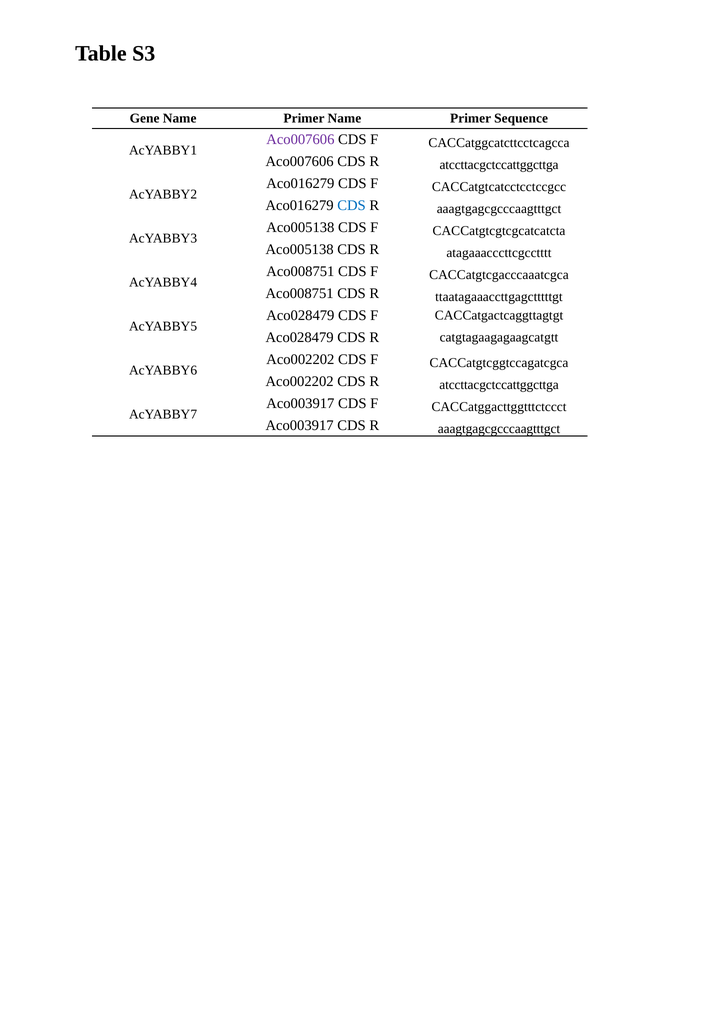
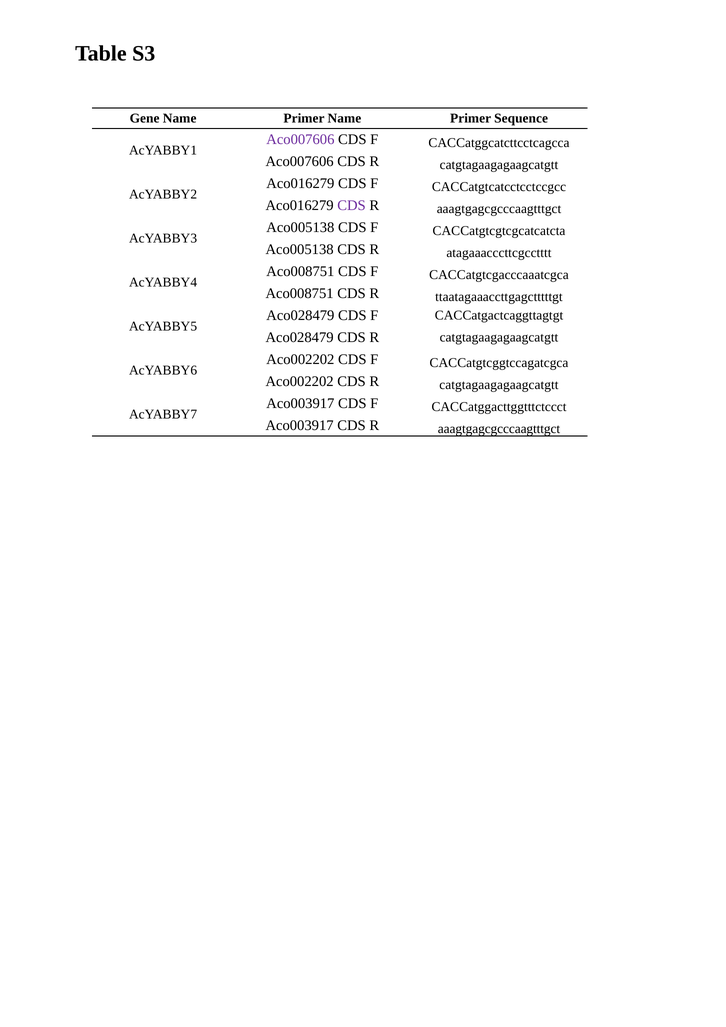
Aco007606 CDS R atccttacgctccattggcttga: atccttacgctccattggcttga -> catgtagaagagaagcatgtt
CDS at (352, 205) colour: blue -> purple
Aco002202 CDS R atccttacgctccattggcttga: atccttacgctccattggcttga -> catgtagaagagaagcatgtt
